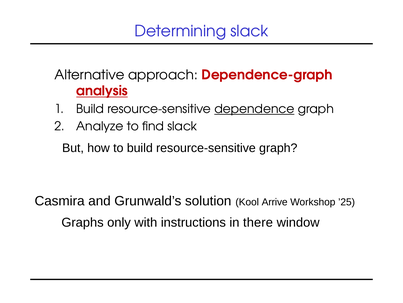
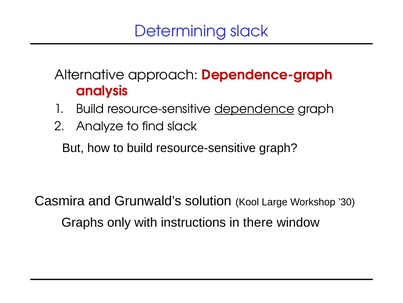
analysis underline: present -> none
Arrive: Arrive -> Large
’25: ’25 -> ’30
